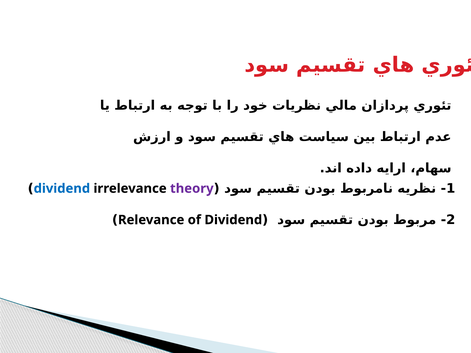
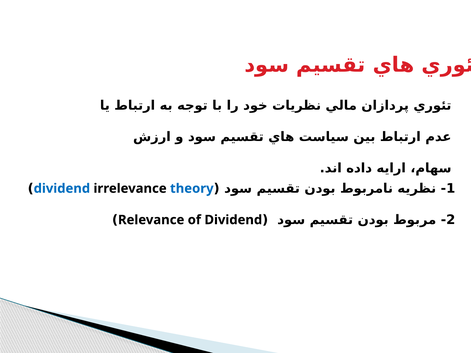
theory colour: purple -> blue
